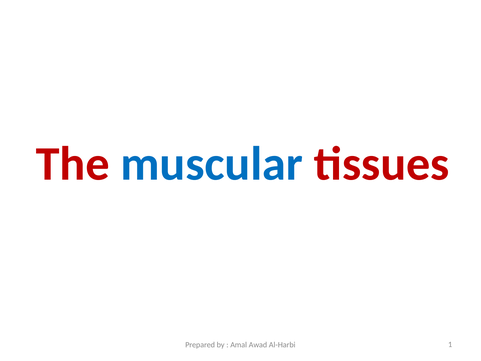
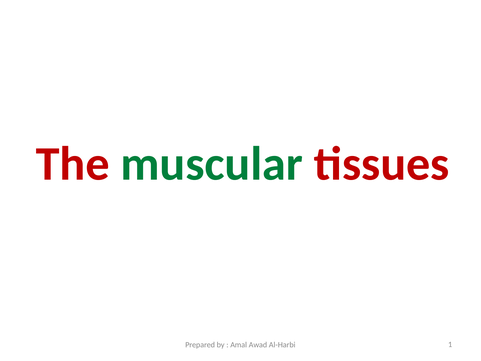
muscular colour: blue -> green
